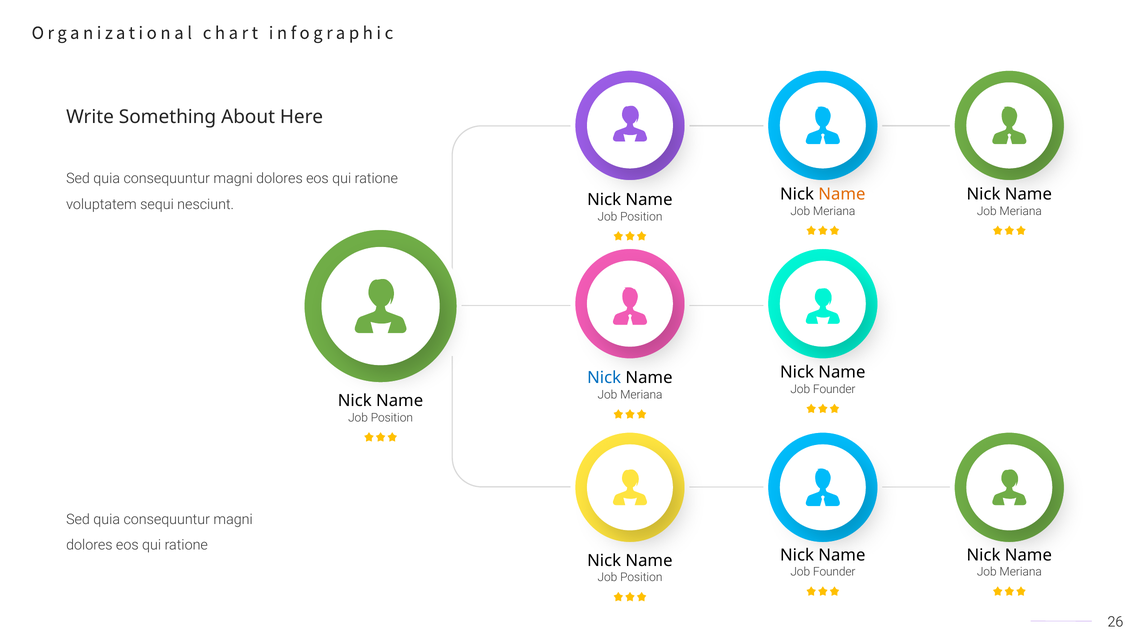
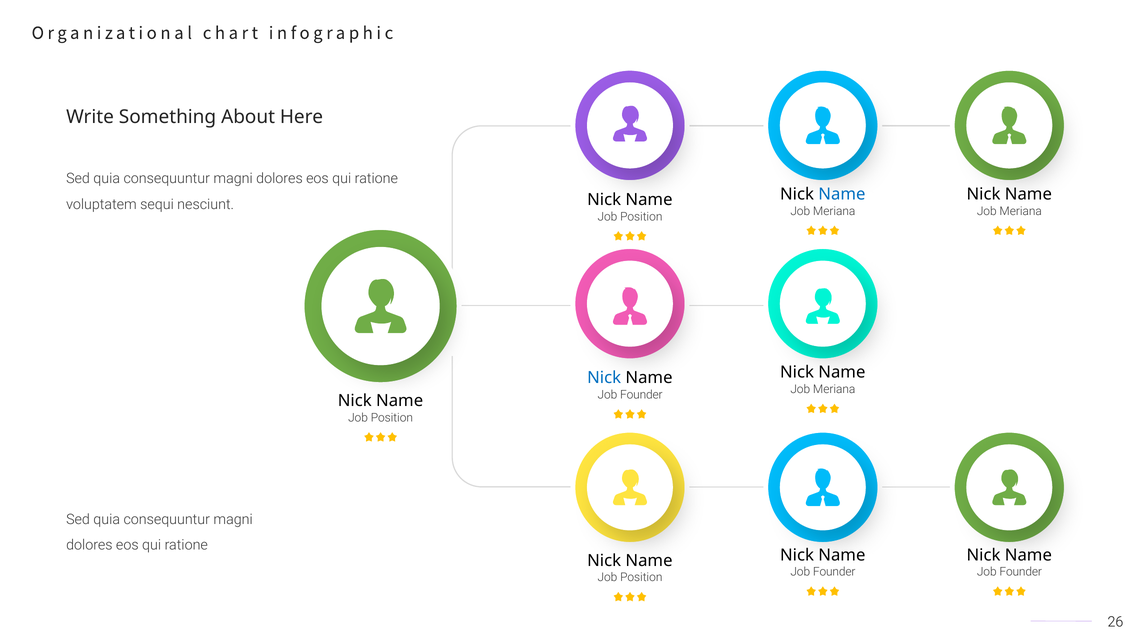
Name at (842, 194) colour: orange -> blue
Founder at (834, 389): Founder -> Meriana
Meriana at (641, 394): Meriana -> Founder
Meriana at (1021, 571): Meriana -> Founder
